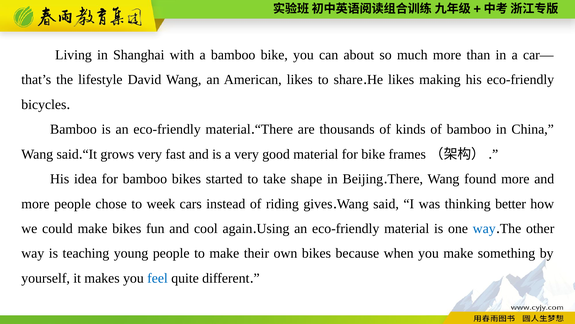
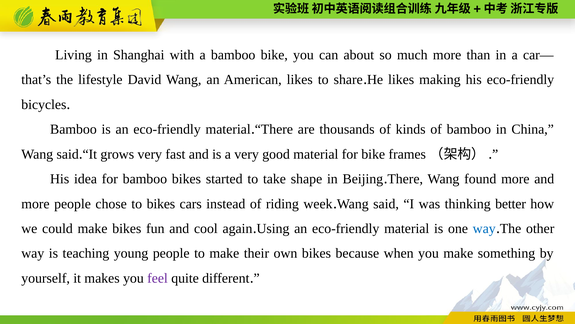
to week: week -> bikes
gives: gives -> week
feel colour: blue -> purple
